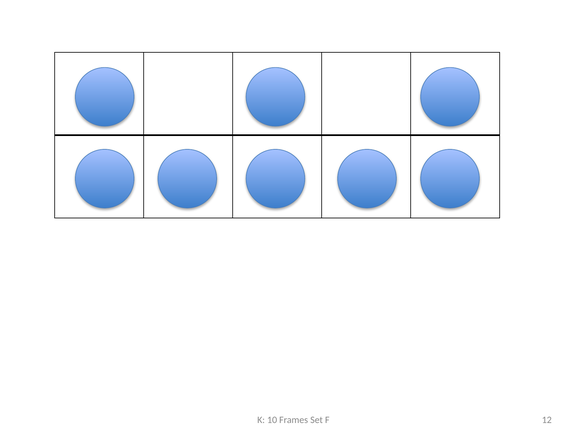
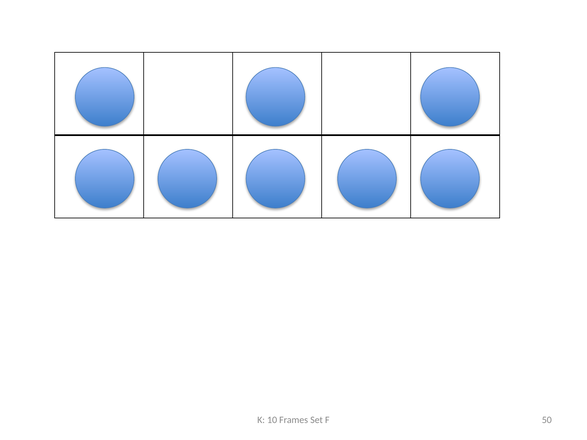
12: 12 -> 50
